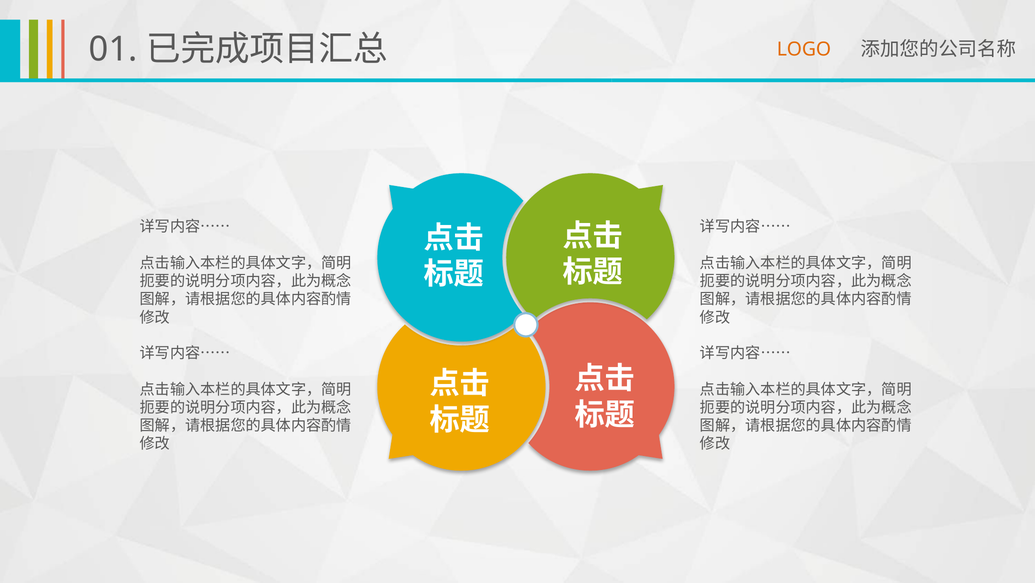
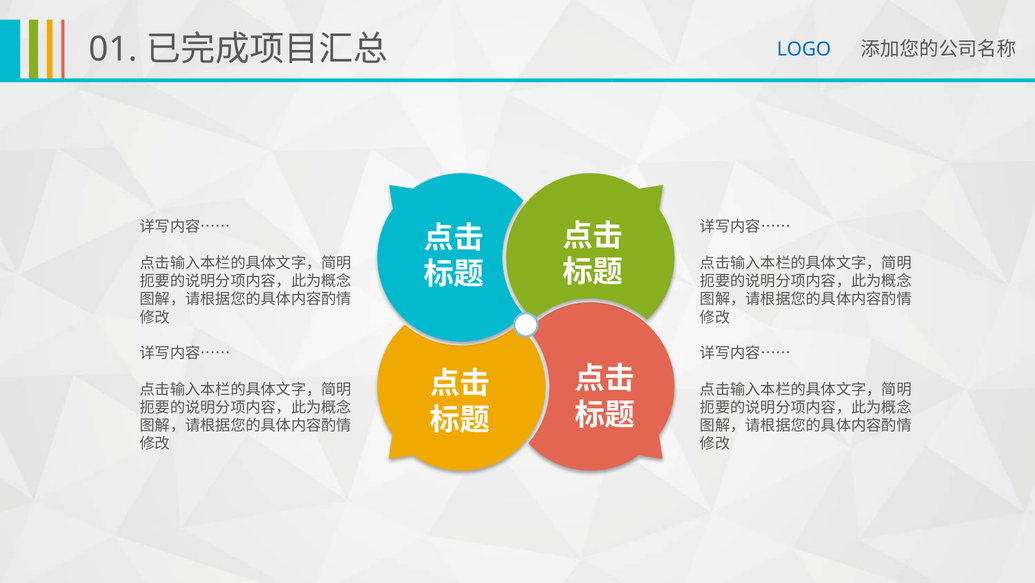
LOGO colour: orange -> blue
